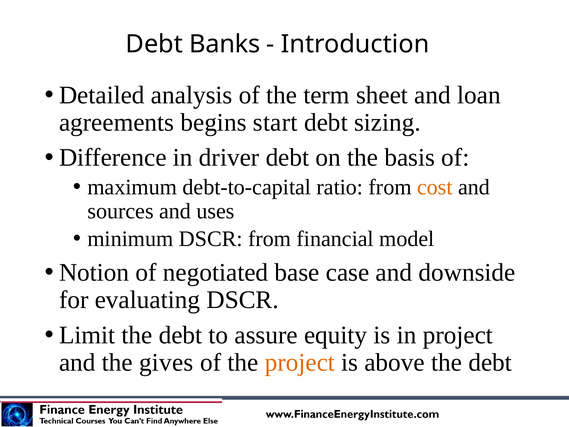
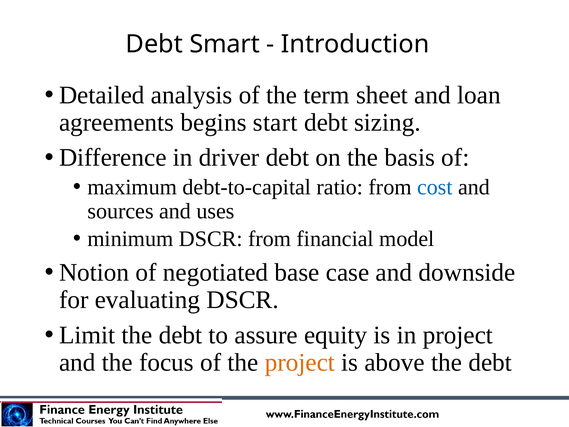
Banks: Banks -> Smart
cost colour: orange -> blue
gives: gives -> focus
